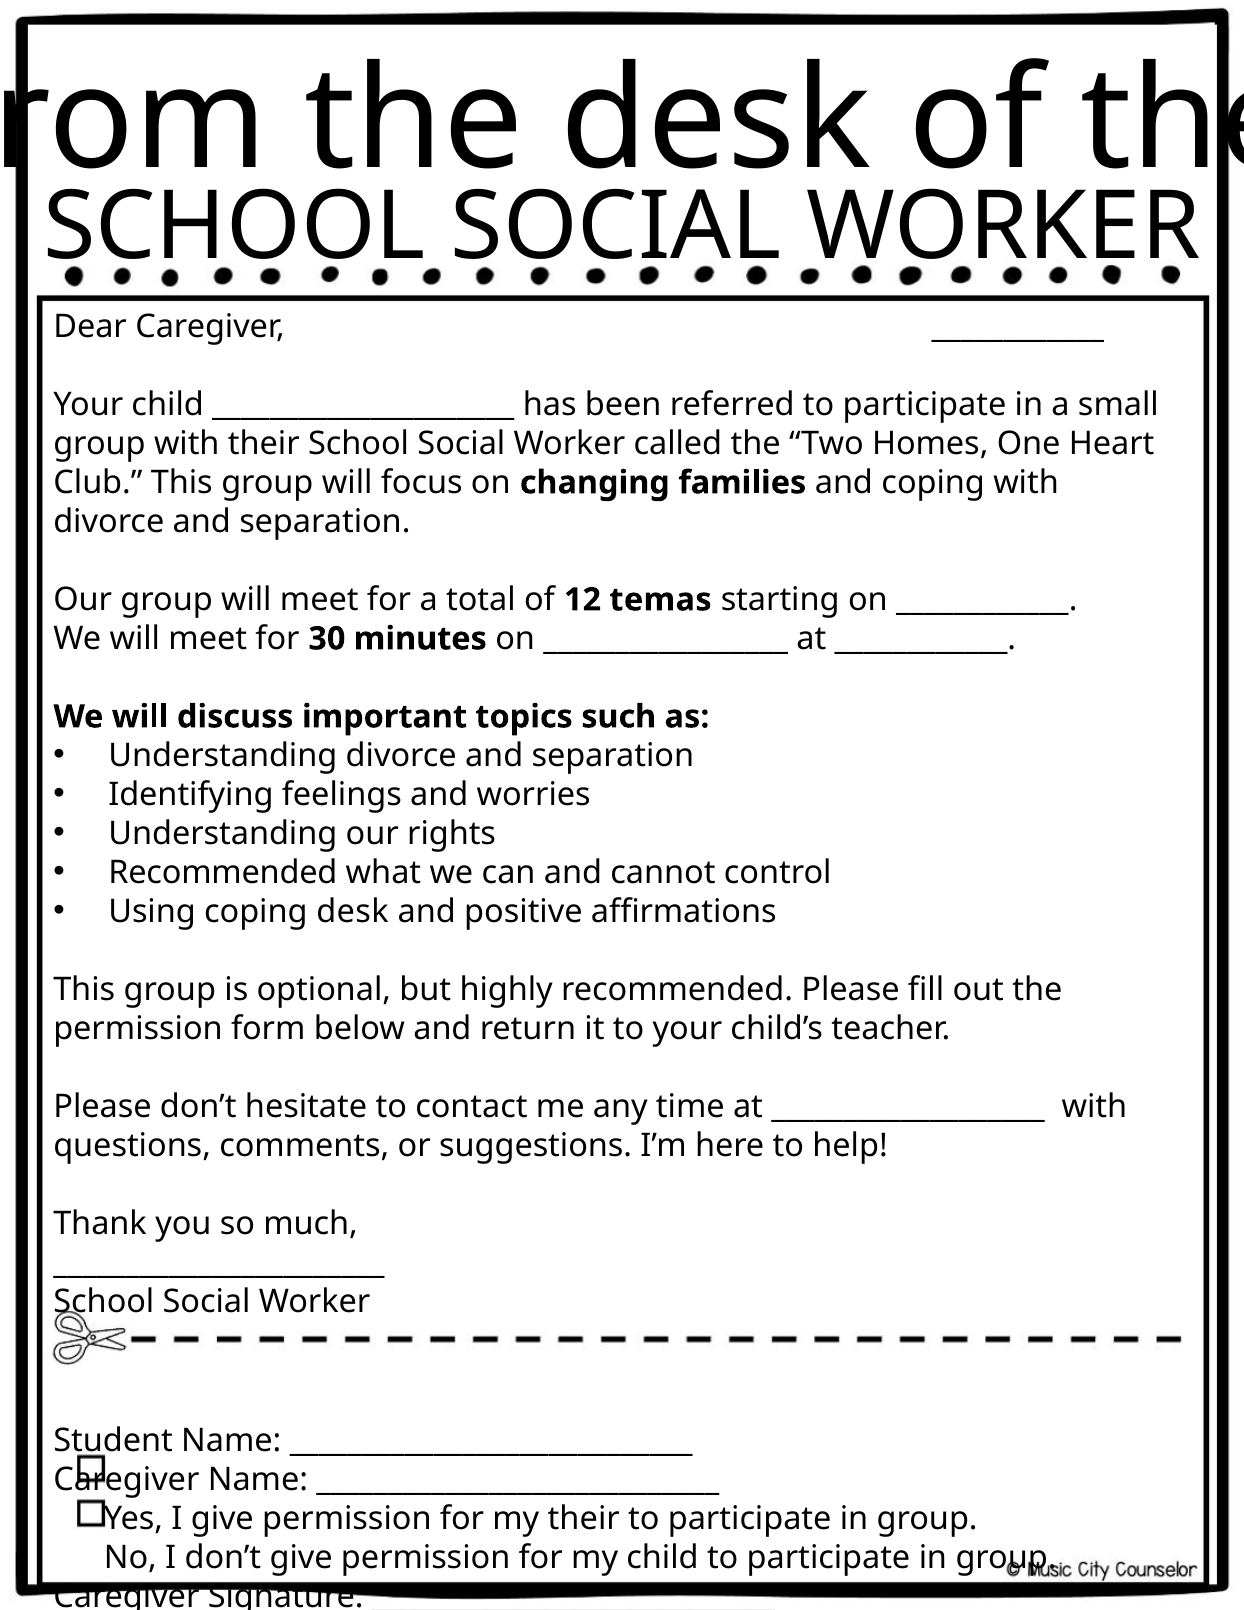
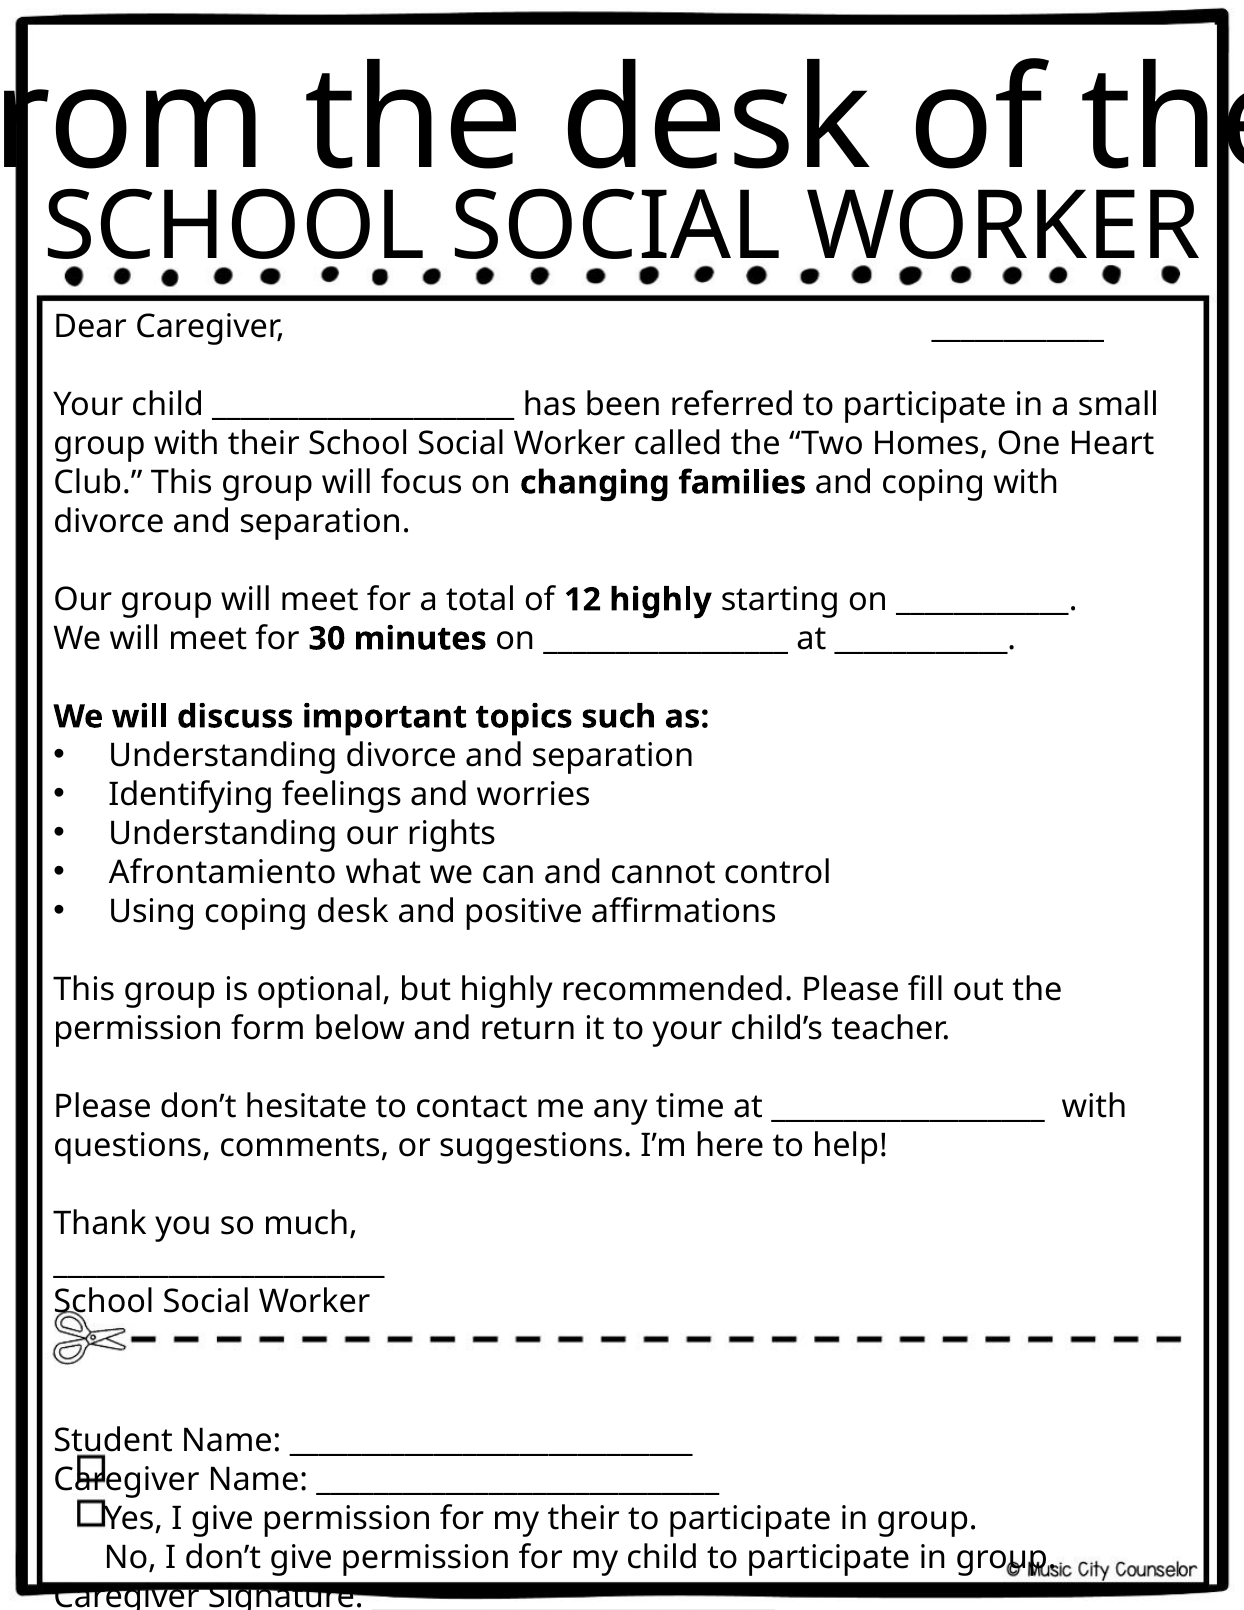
12 temas: temas -> highly
Recommended at (223, 873): Recommended -> Afrontamiento
